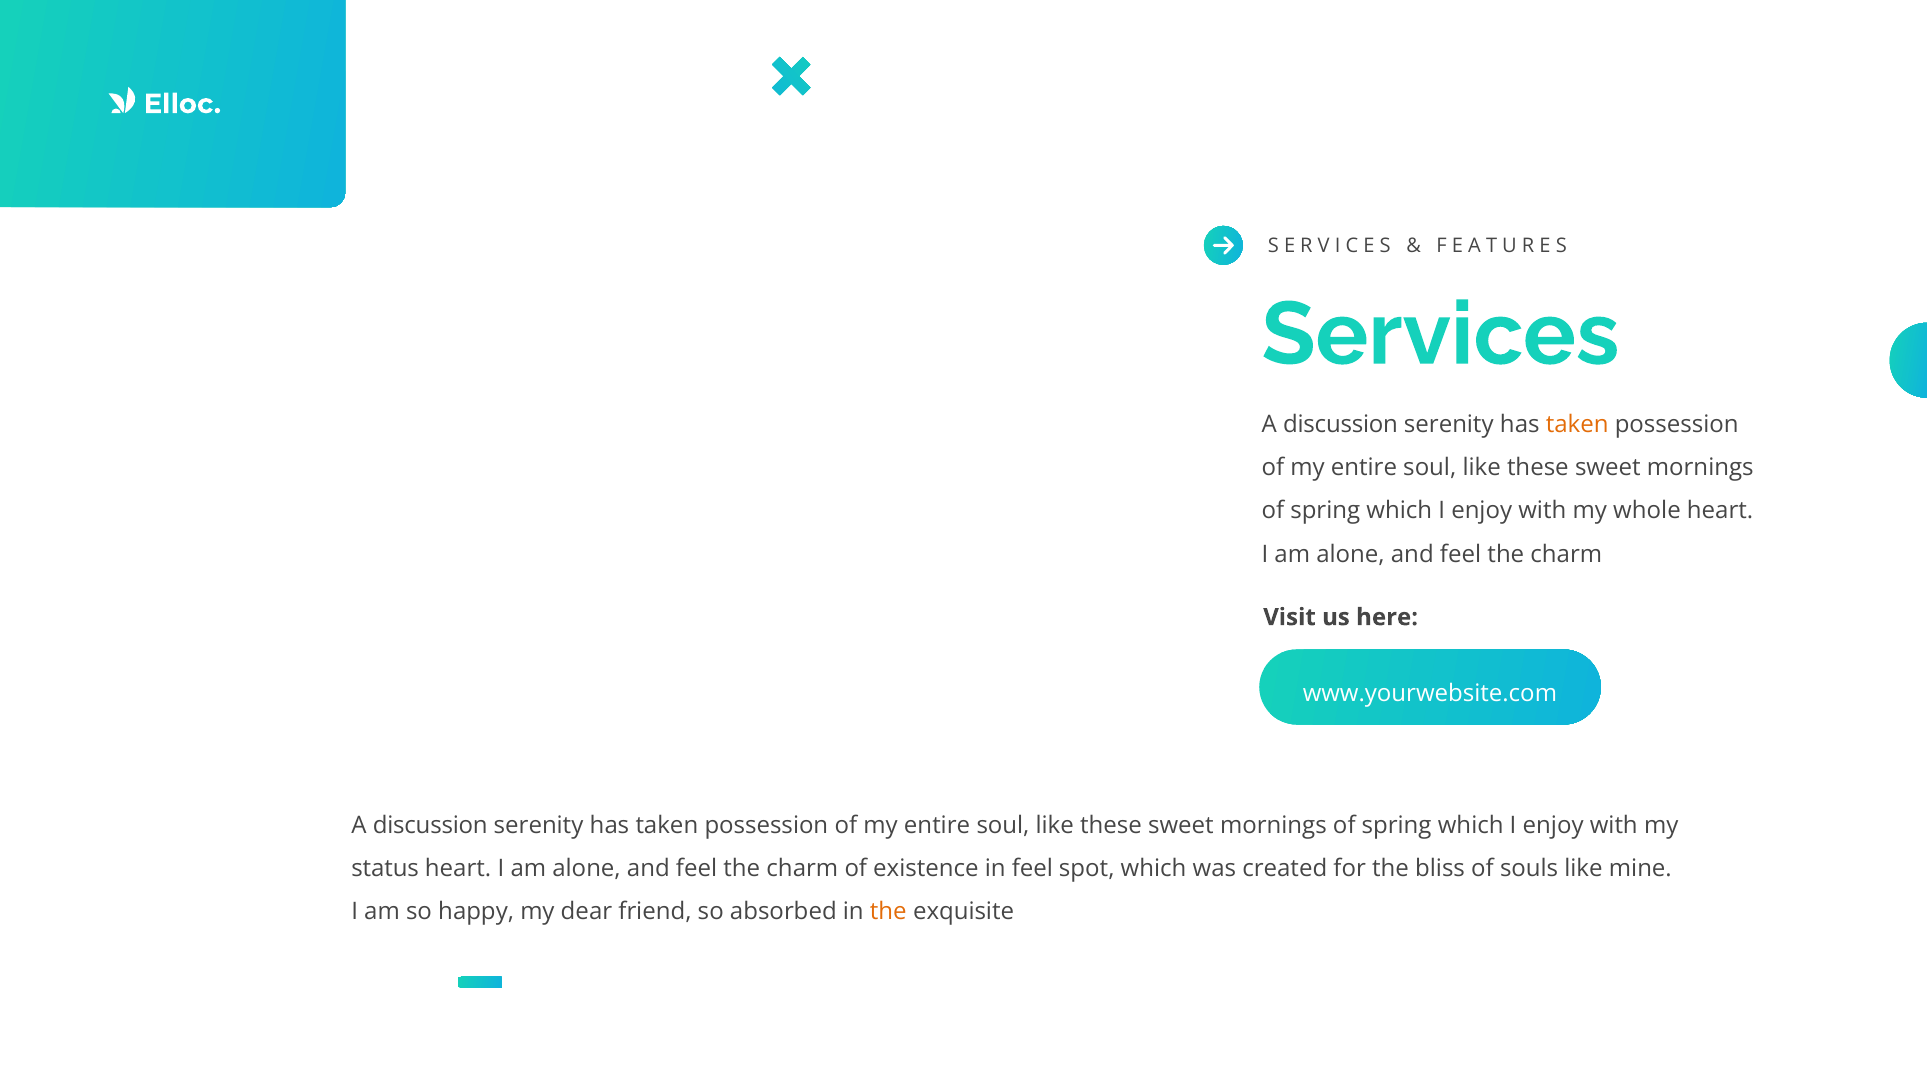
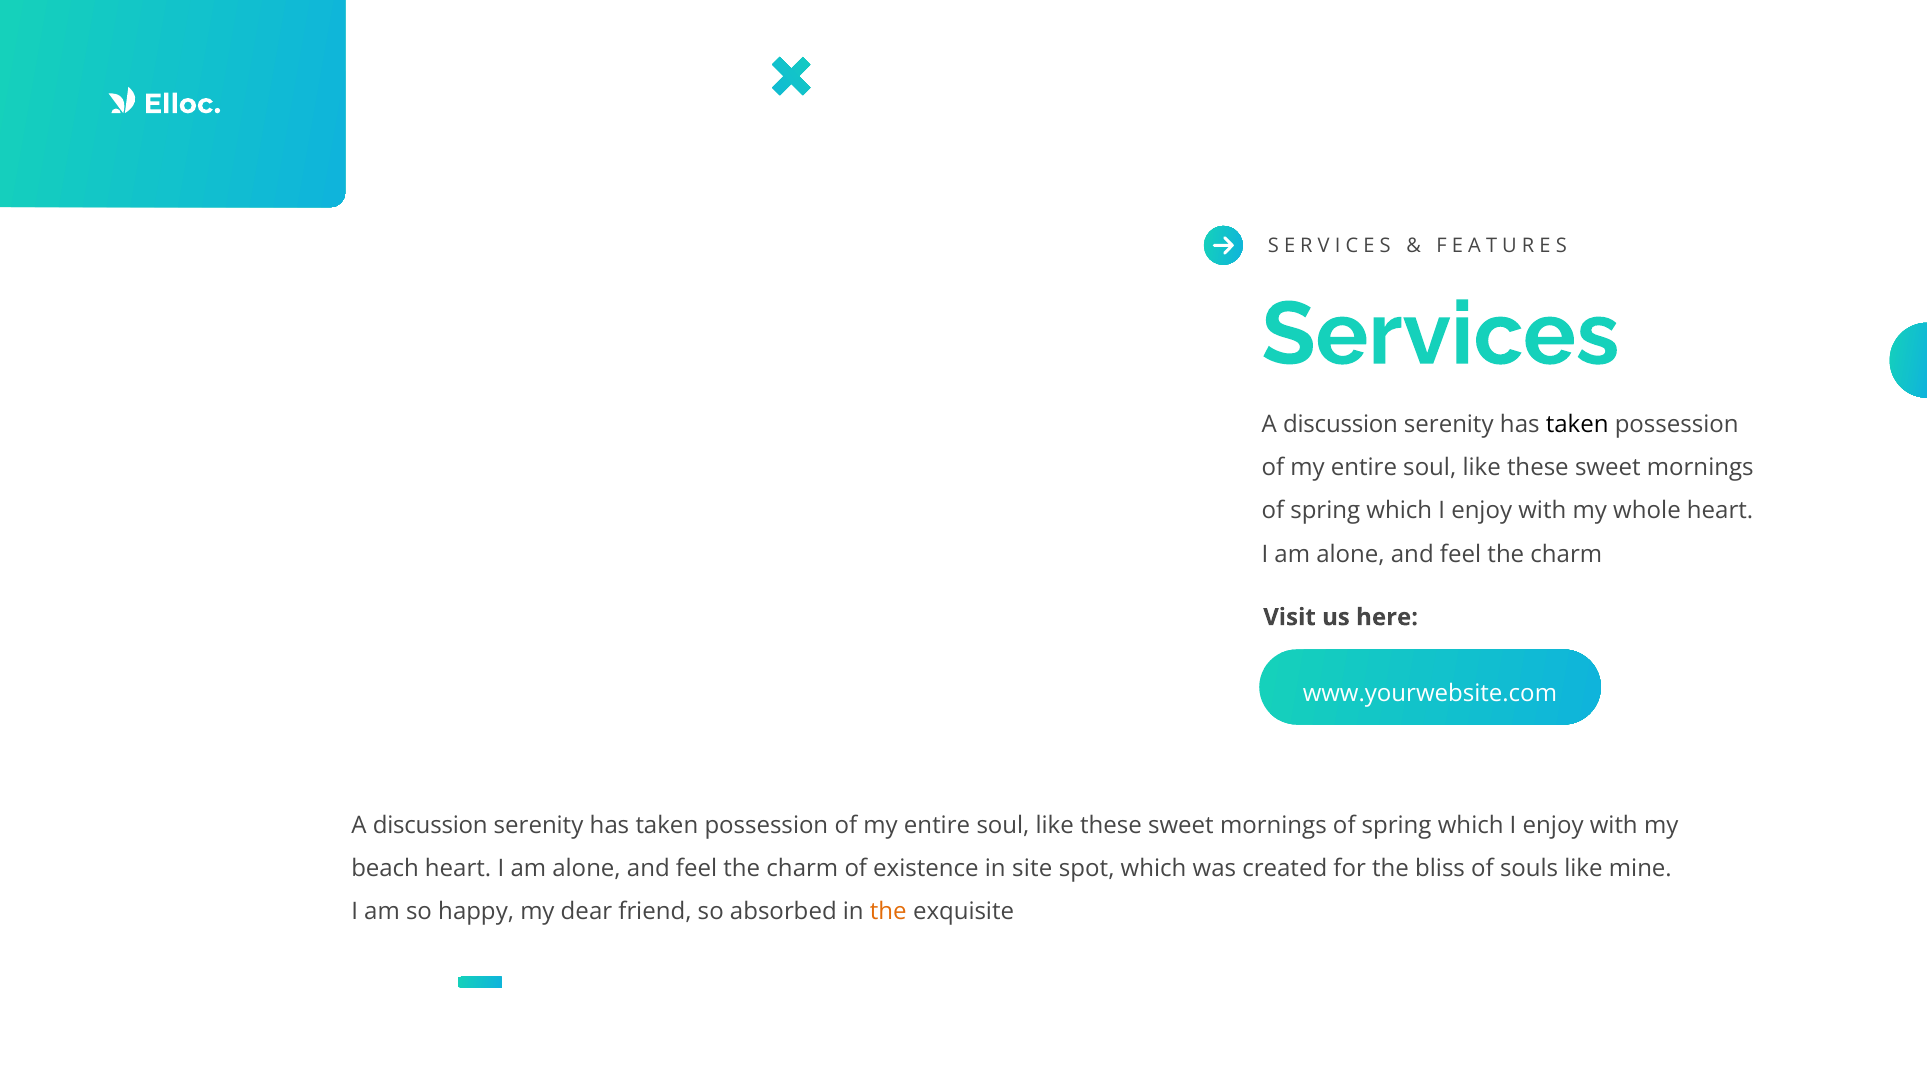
taken at (1577, 424) colour: orange -> black
status: status -> beach
in feel: feel -> site
